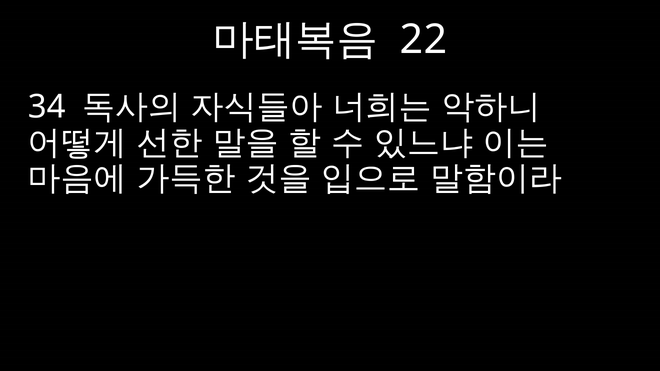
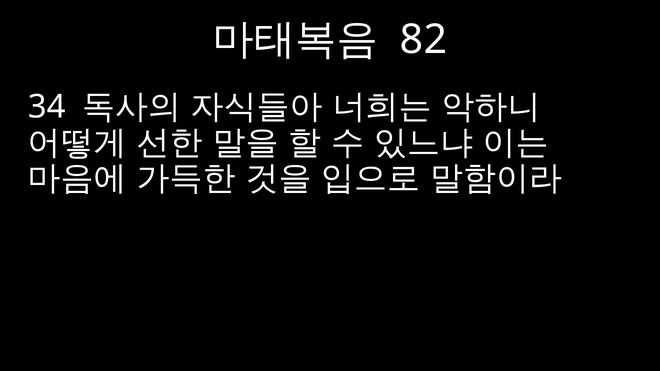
22: 22 -> 82
